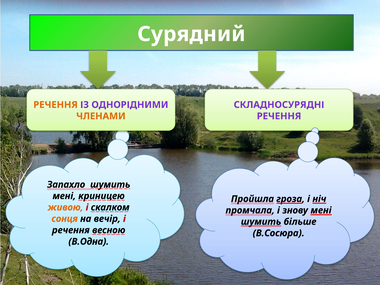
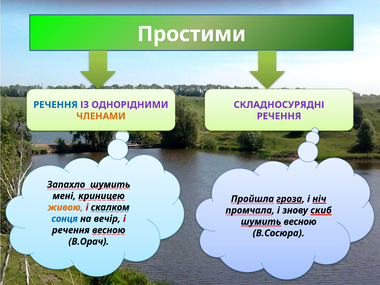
Сурядний: Сурядний -> Простими
РЕЧЕННЯ at (56, 105) colour: orange -> blue
знову мені: мені -> скиб
сонця colour: orange -> blue
шумить більше: більше -> весною
В.Одна: В.Одна -> В.Орач
